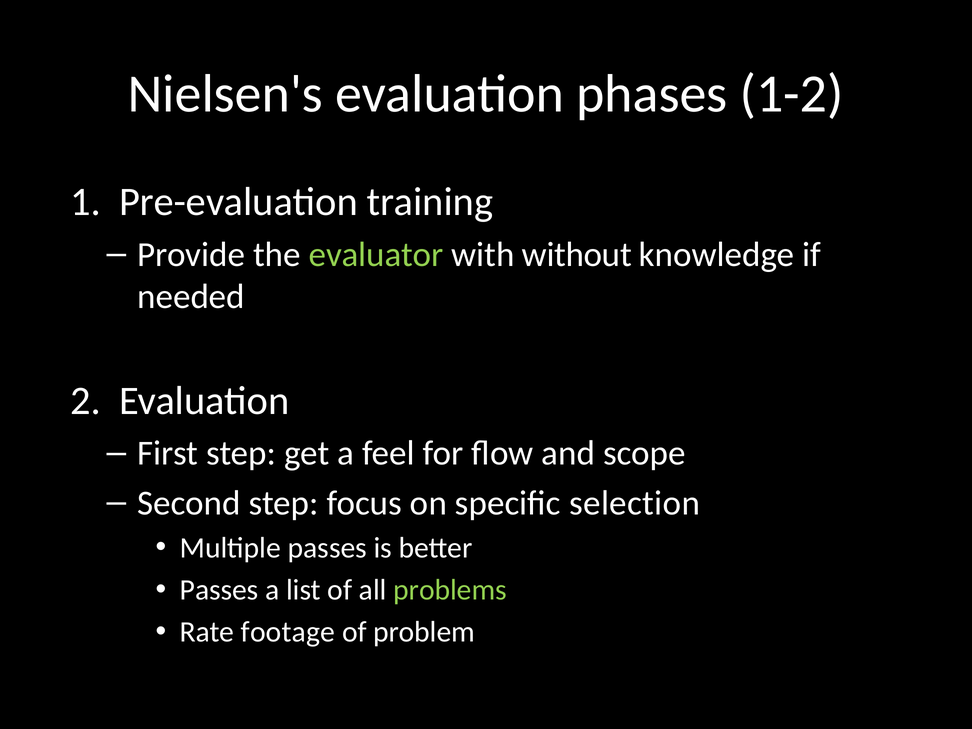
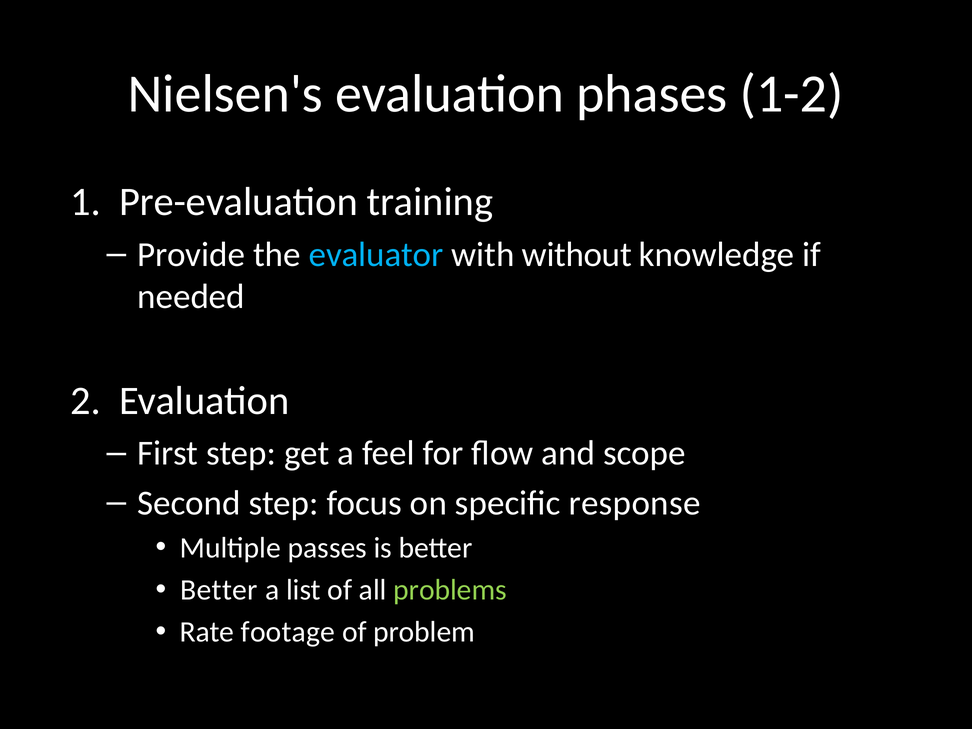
evaluator colour: light green -> light blue
selection: selection -> response
Passes at (219, 590): Passes -> Better
